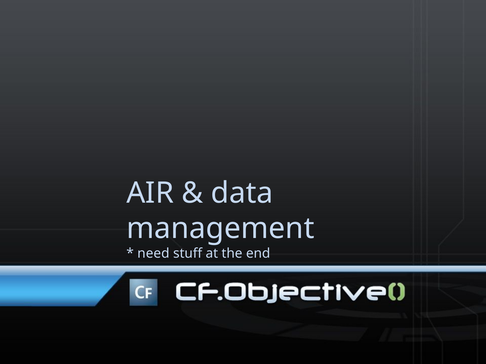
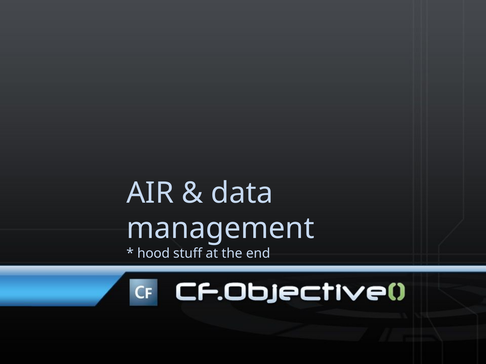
need: need -> hood
